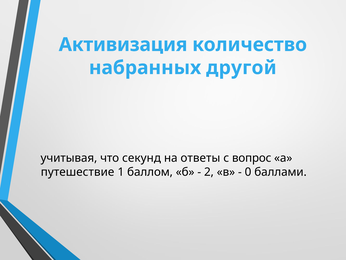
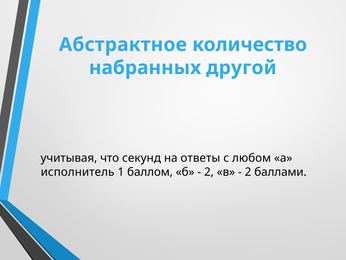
Активизация: Активизация -> Абстрактное
вопрос: вопрос -> любом
путешествие: путешествие -> исполнитель
0 at (248, 172): 0 -> 2
